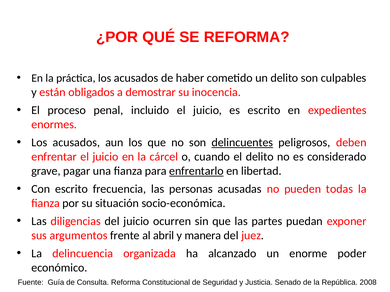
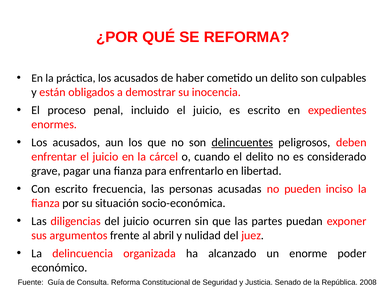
enfrentarlo underline: present -> none
todas: todas -> inciso
manera: manera -> nulidad
